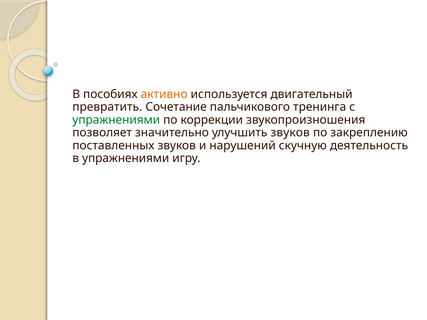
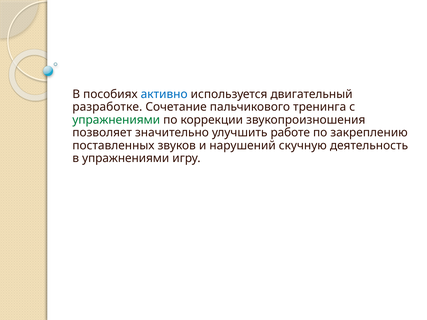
активно colour: orange -> blue
превратить: превратить -> разработке
улучшить звуков: звуков -> работе
